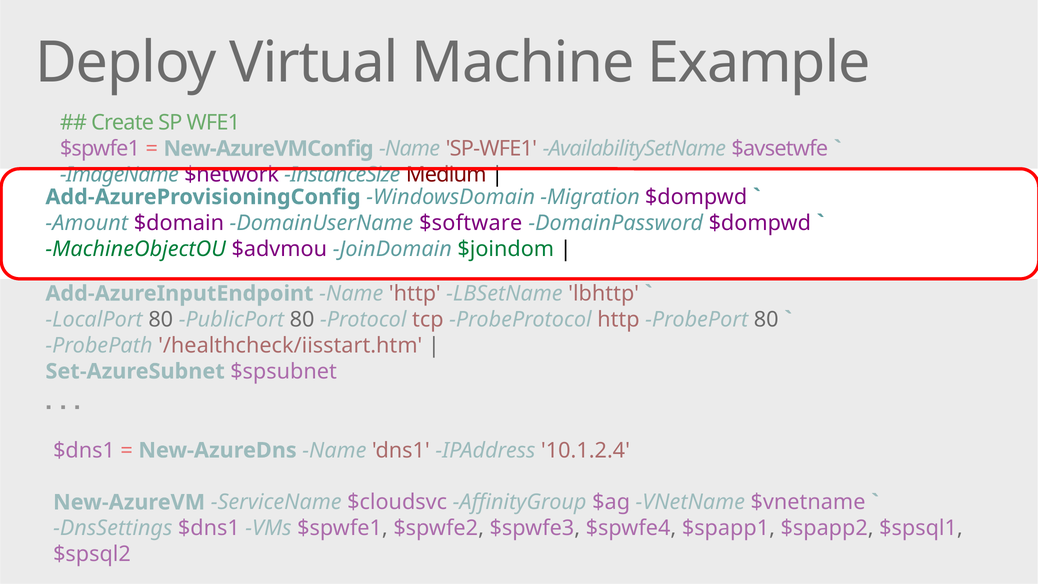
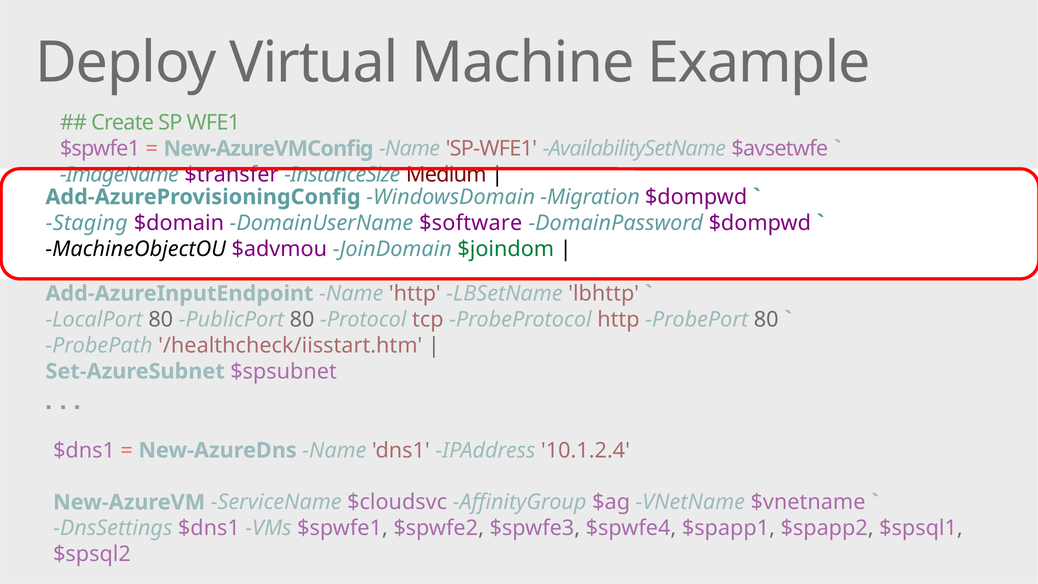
$network: $network -> $transfer
Amount: Amount -> Staging
MachineObjectOU colour: green -> black
